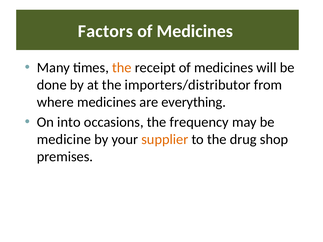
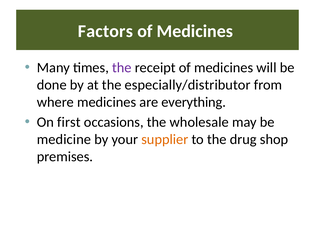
the at (122, 68) colour: orange -> purple
importers/distributor: importers/distributor -> especially/distributor
into: into -> first
frequency: frequency -> wholesale
